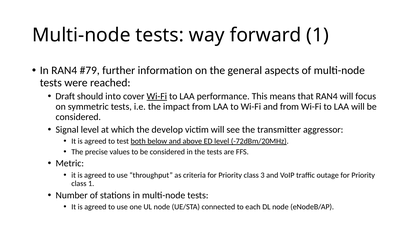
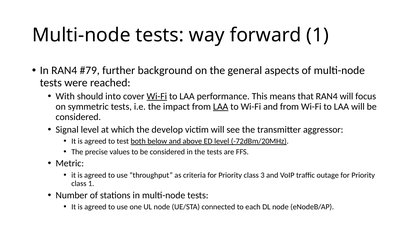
information: information -> background
Draft: Draft -> With
LAA at (221, 107) underline: none -> present
